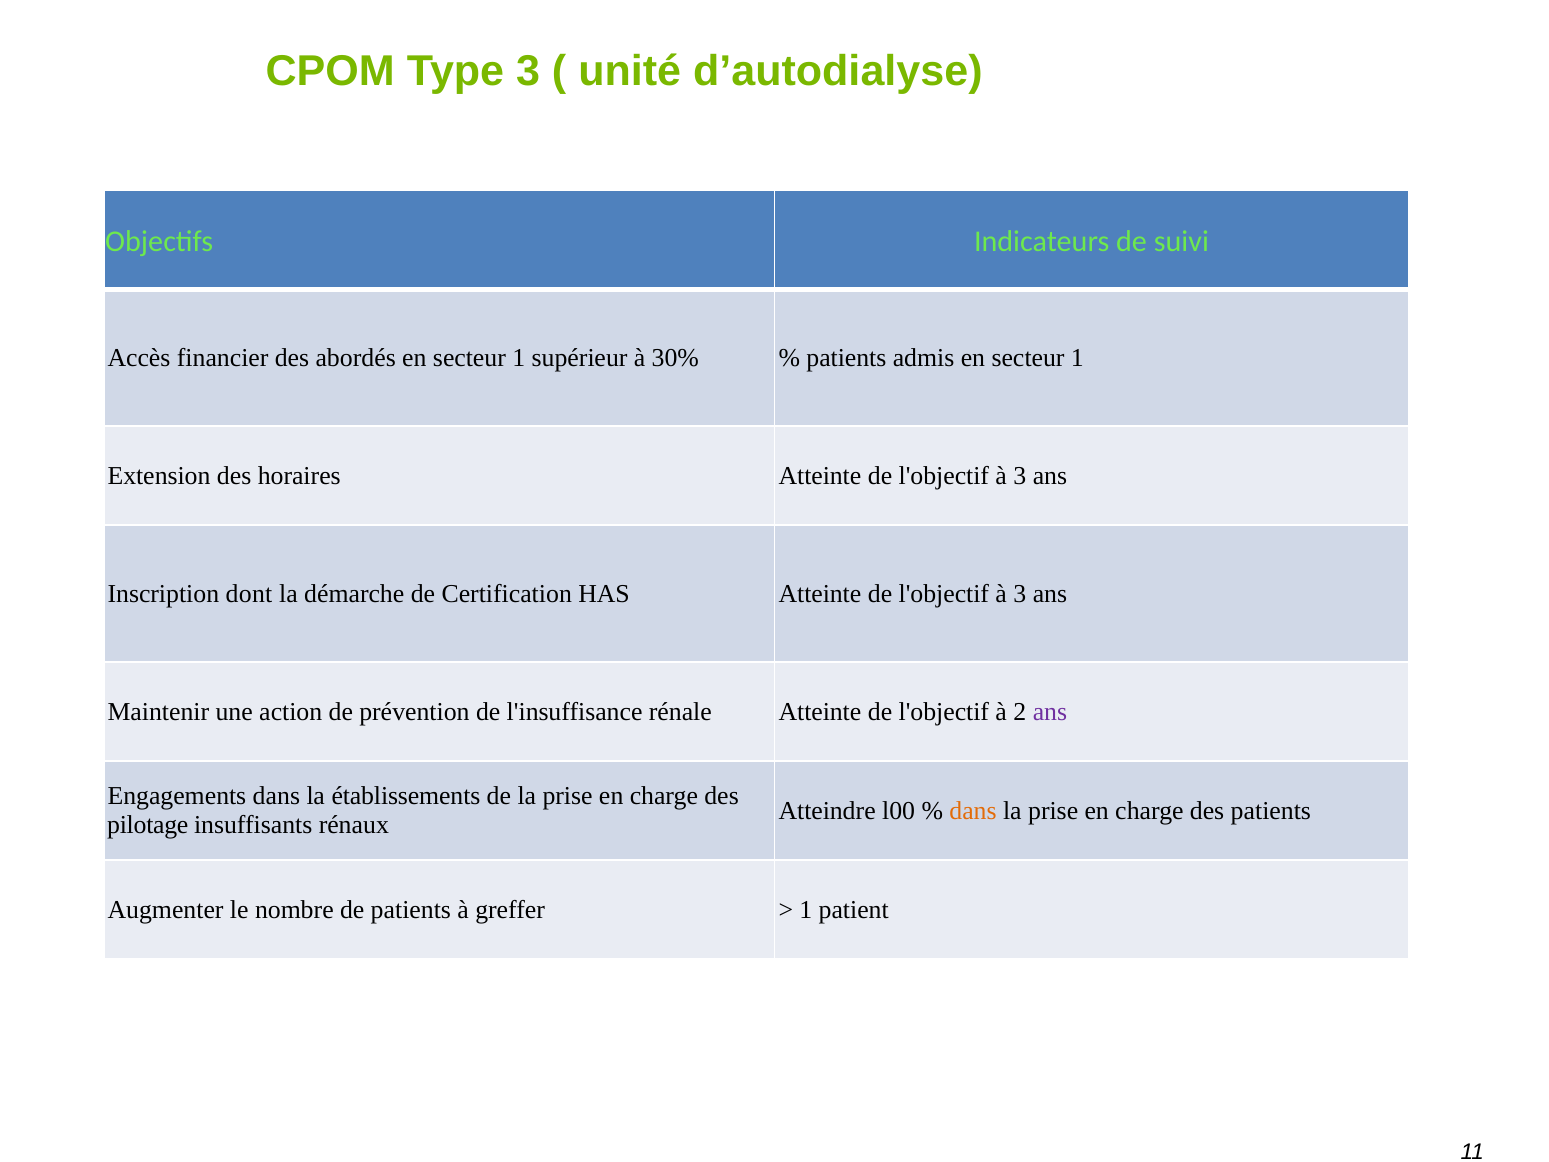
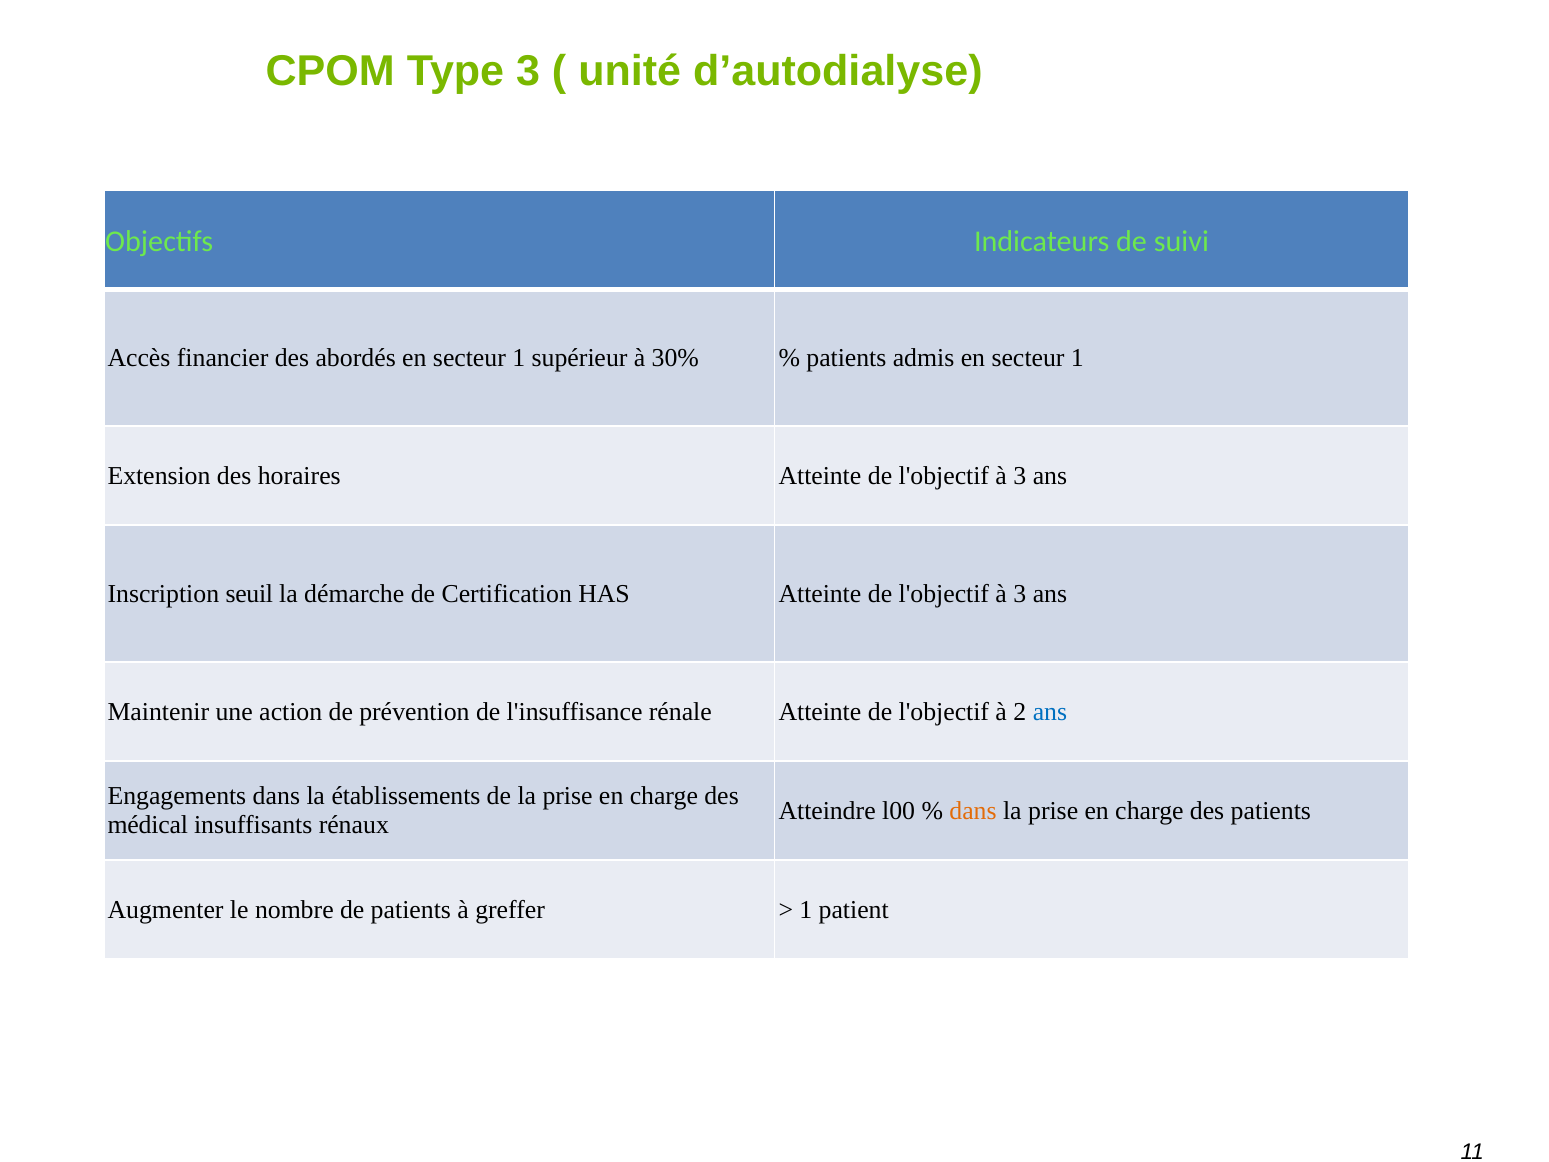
dont: dont -> seuil
ans at (1050, 712) colour: purple -> blue
pilotage: pilotage -> médical
